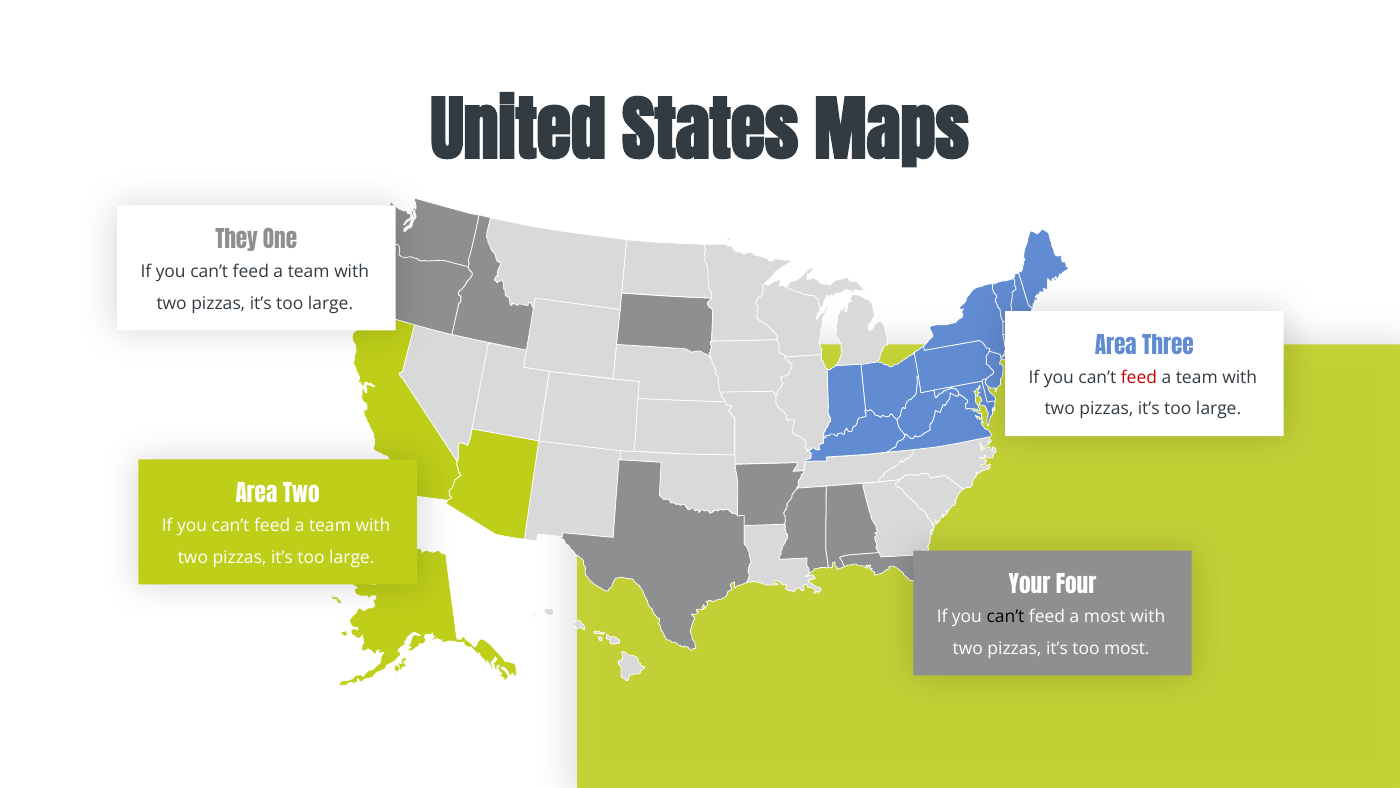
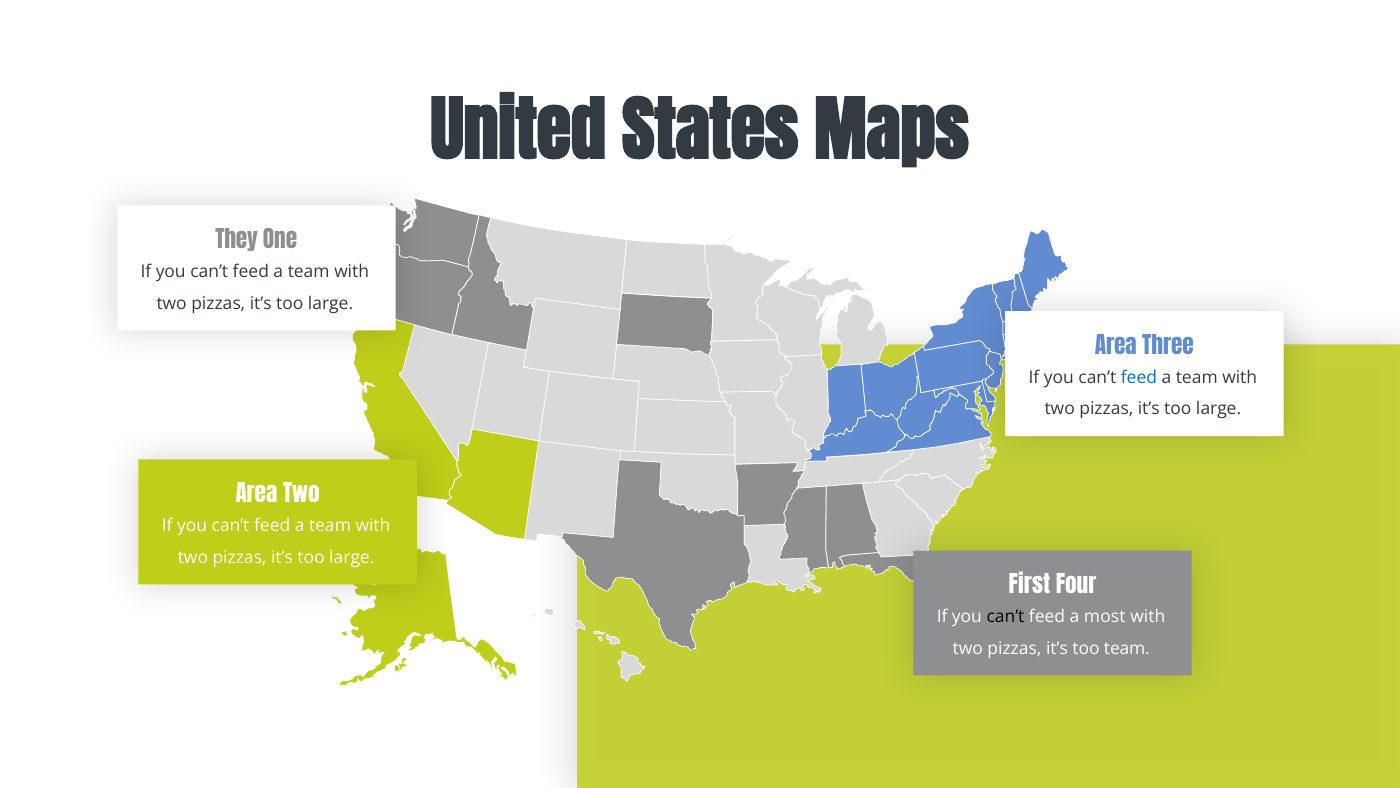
feed at (1139, 377) colour: red -> blue
Your: Your -> First
too most: most -> team
